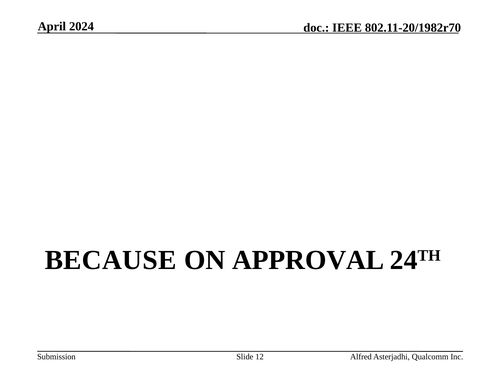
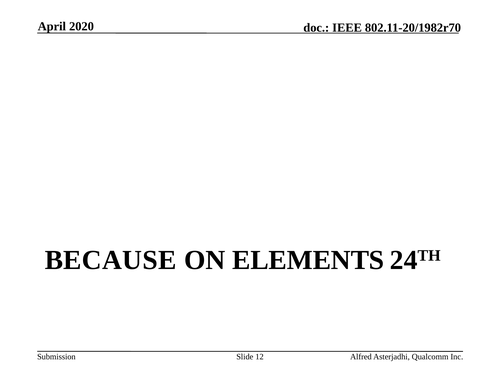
2024: 2024 -> 2020
APPROVAL: APPROVAL -> ELEMENTS
